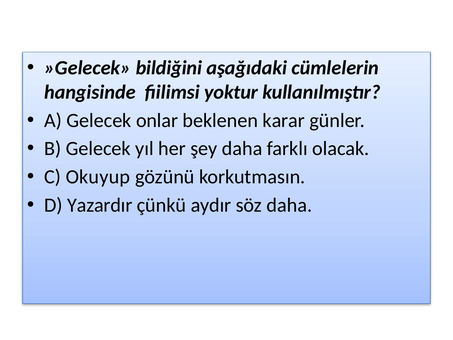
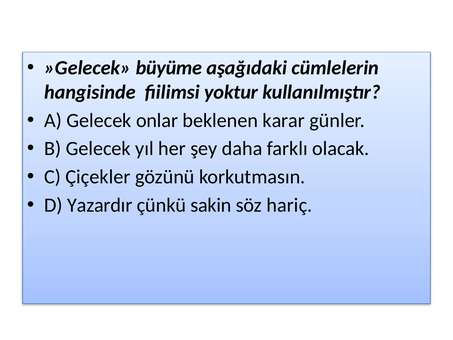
bildiğini: bildiğini -> büyüme
Okuyup: Okuyup -> Çiçekler
aydır: aydır -> sakin
söz daha: daha -> hariç
